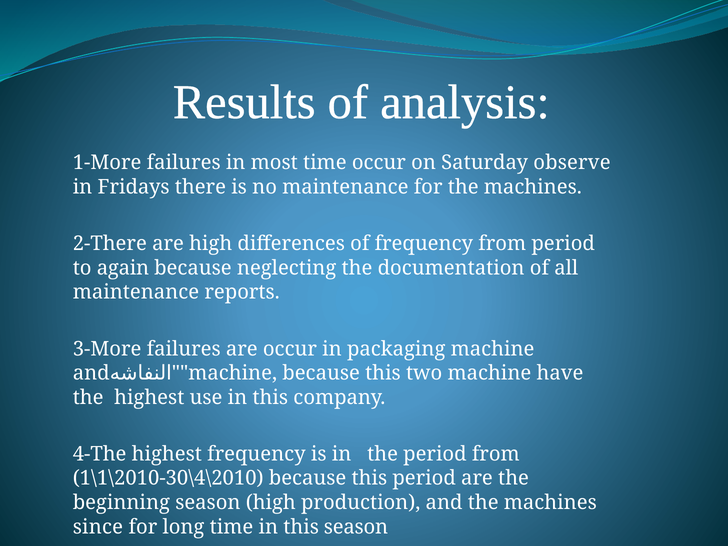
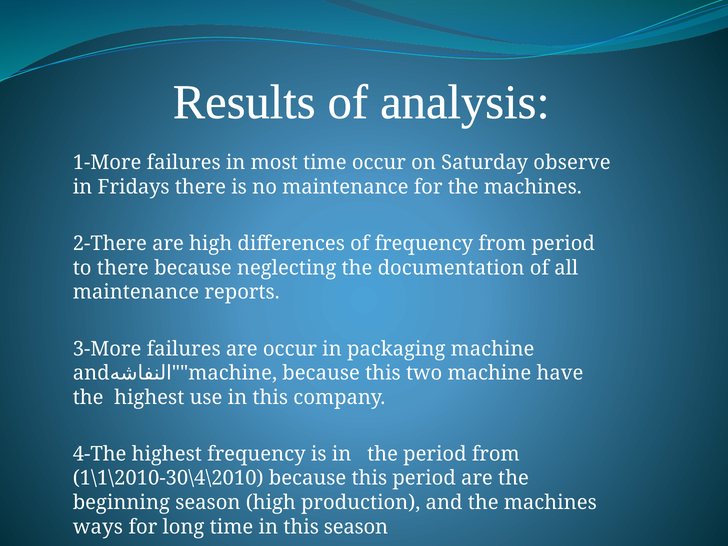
to again: again -> there
since: since -> ways
